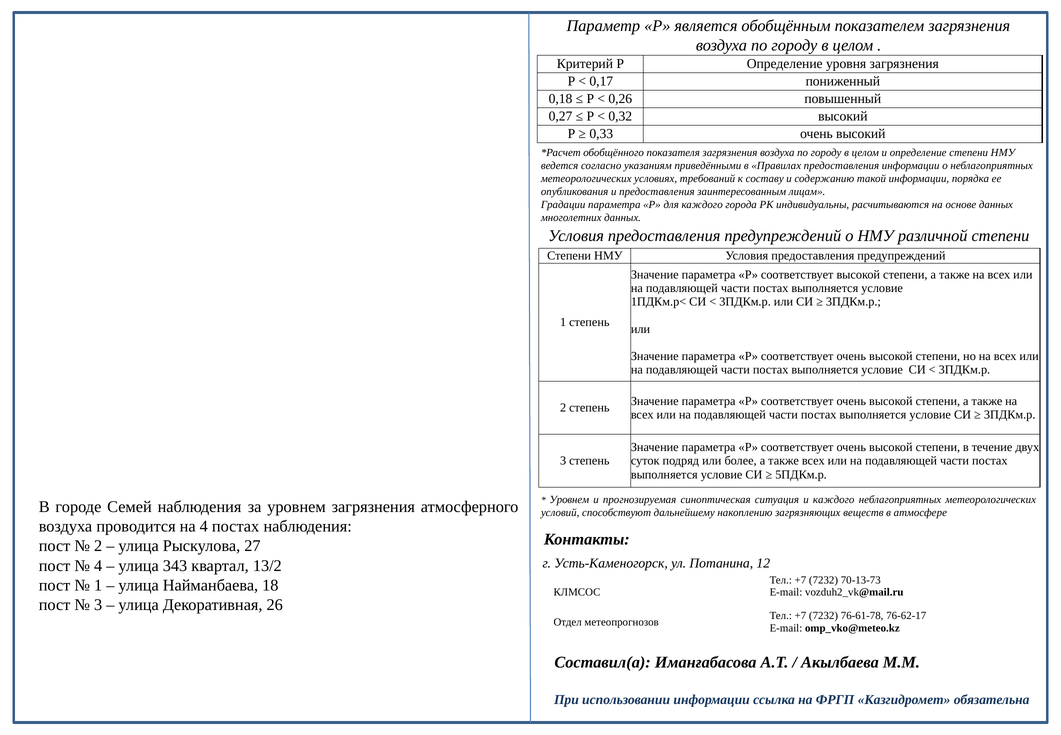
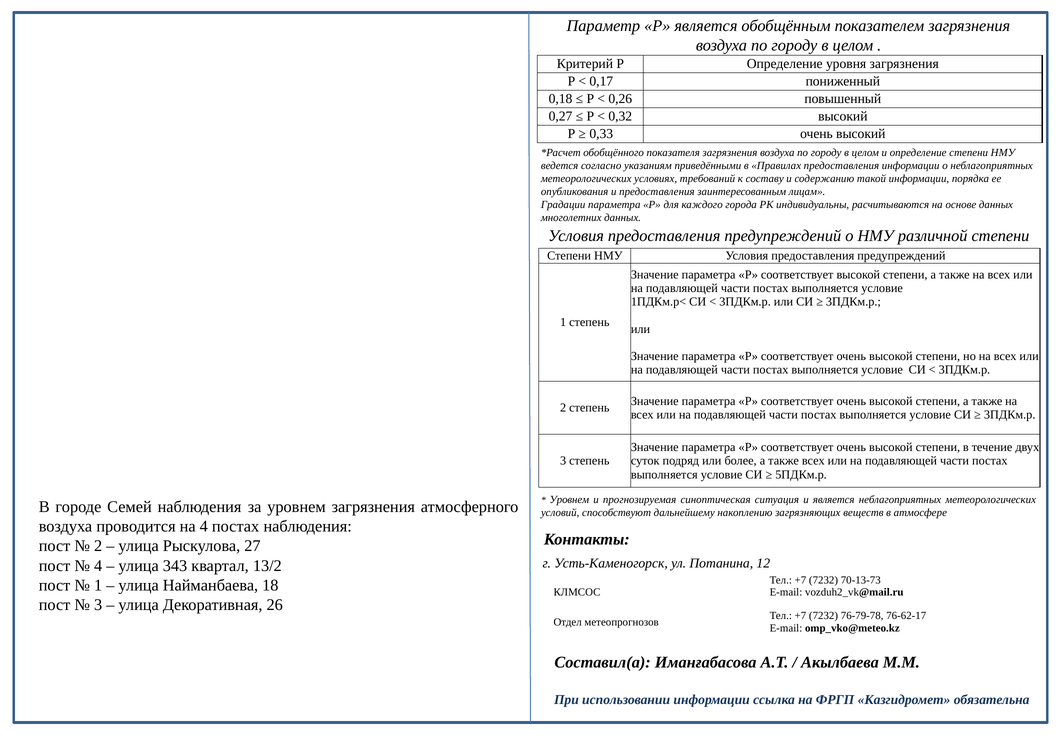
и каждого: каждого -> является
76-61-78: 76-61-78 -> 76-79-78
